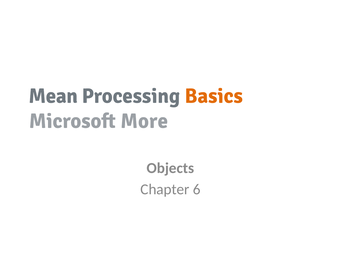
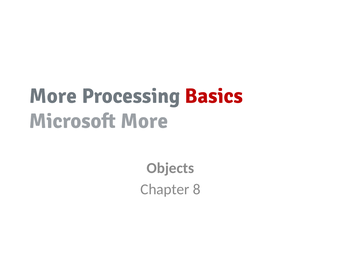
Mean at (53, 96): Mean -> More
Basics colour: orange -> red
6: 6 -> 8
